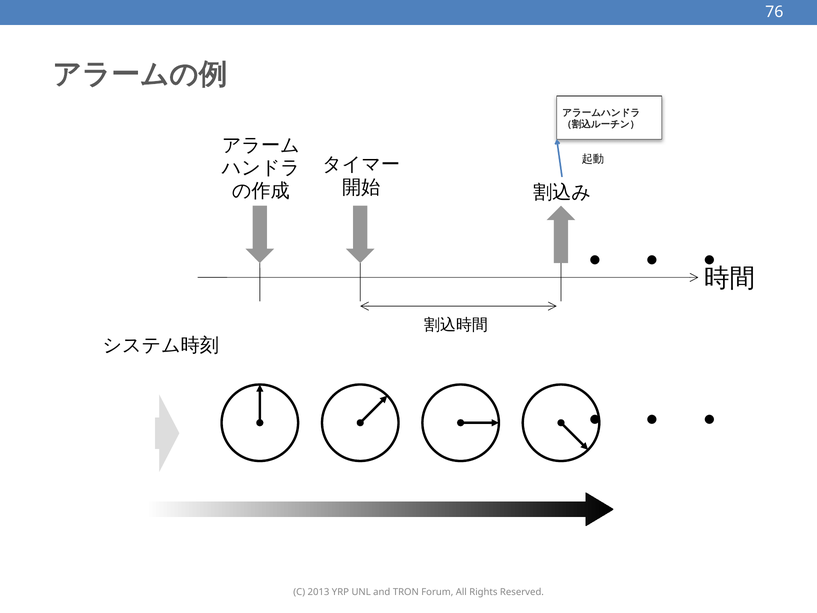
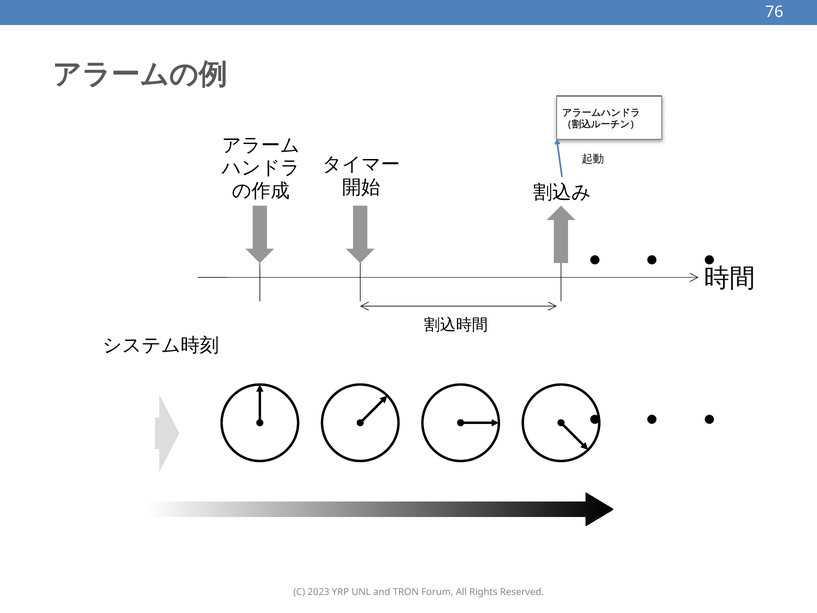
2013: 2013 -> 2023
